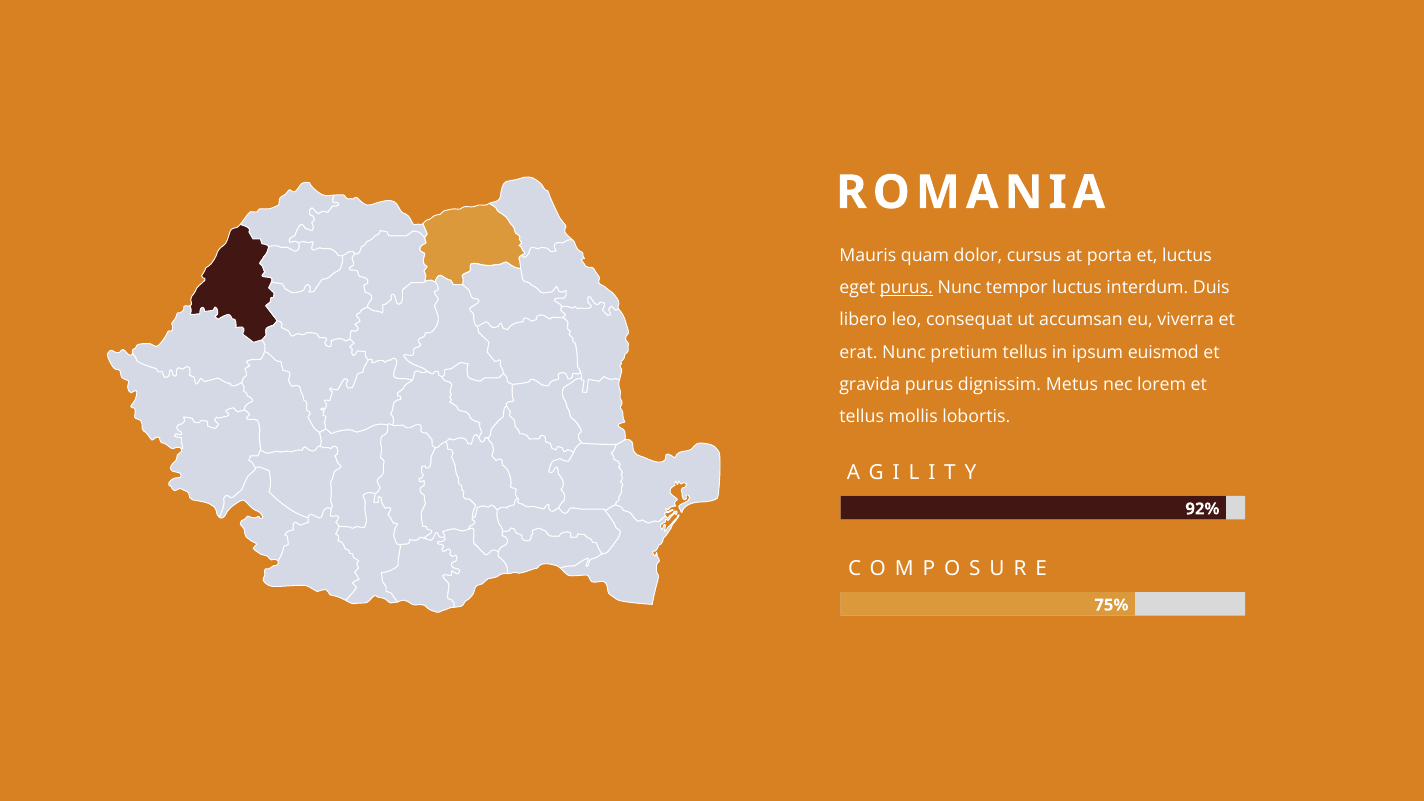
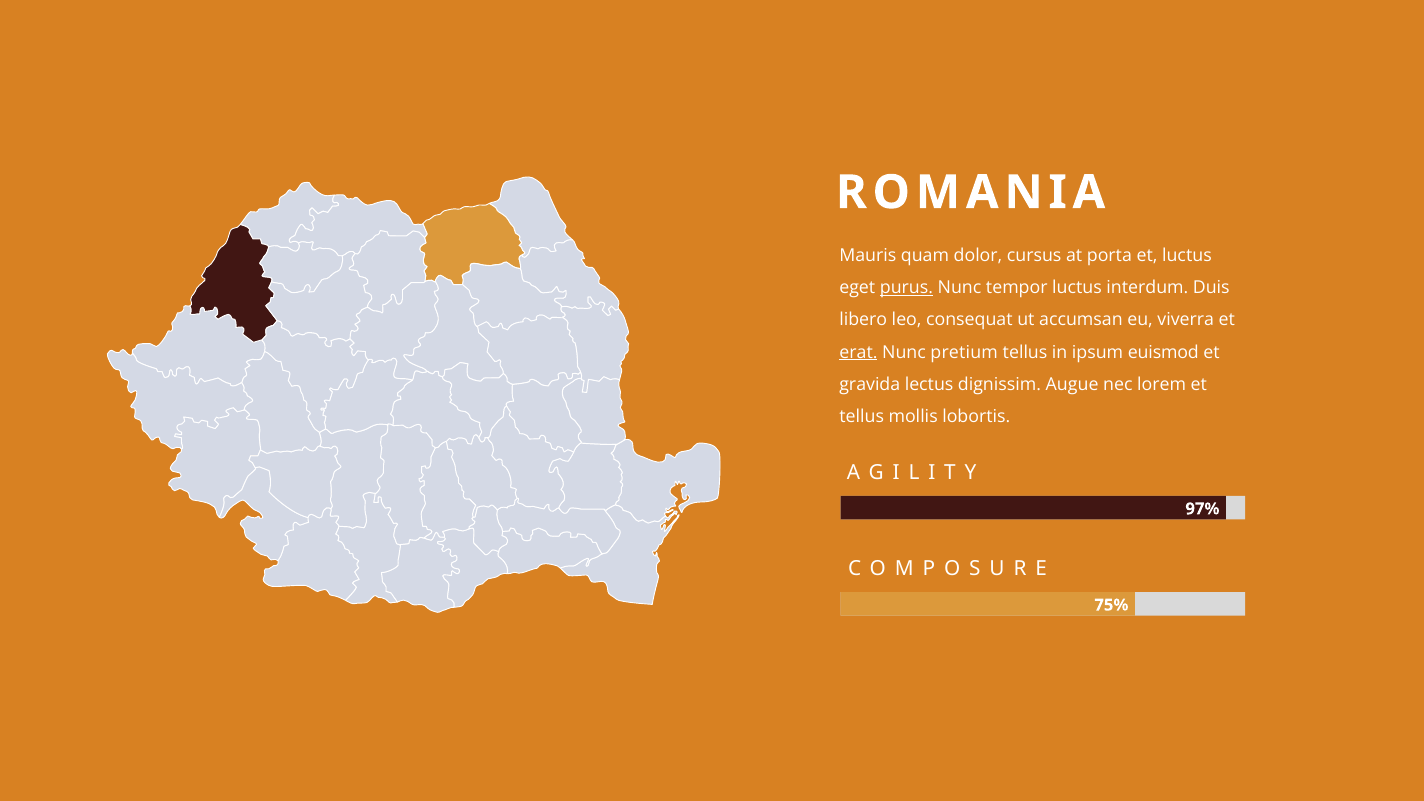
erat underline: none -> present
gravida purus: purus -> lectus
Metus: Metus -> Augue
92%: 92% -> 97%
